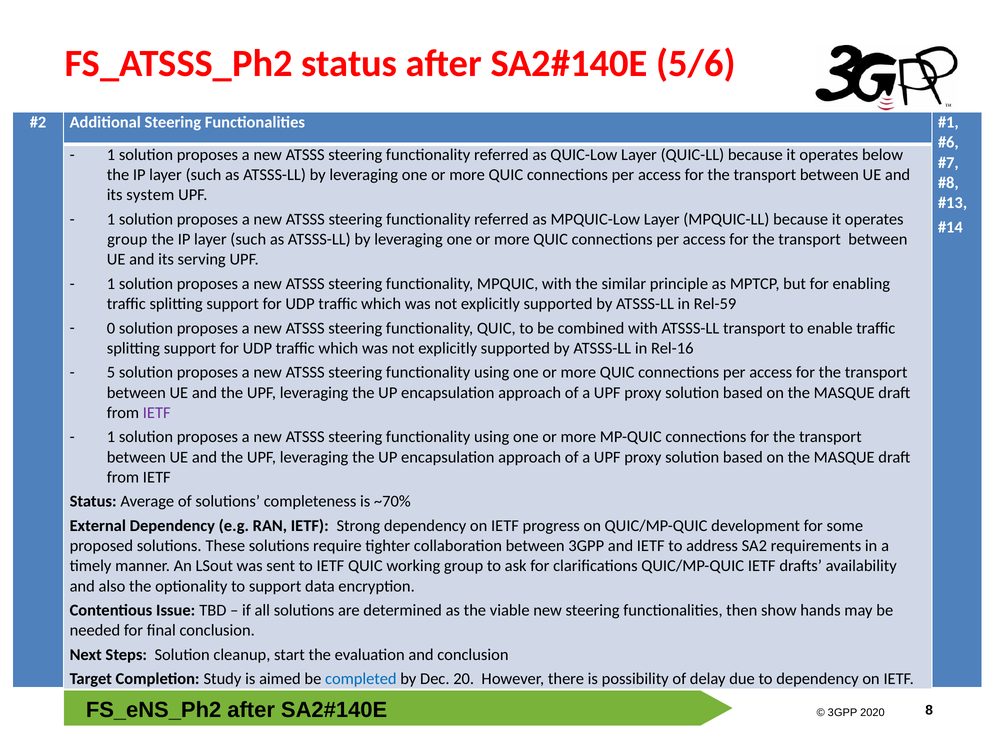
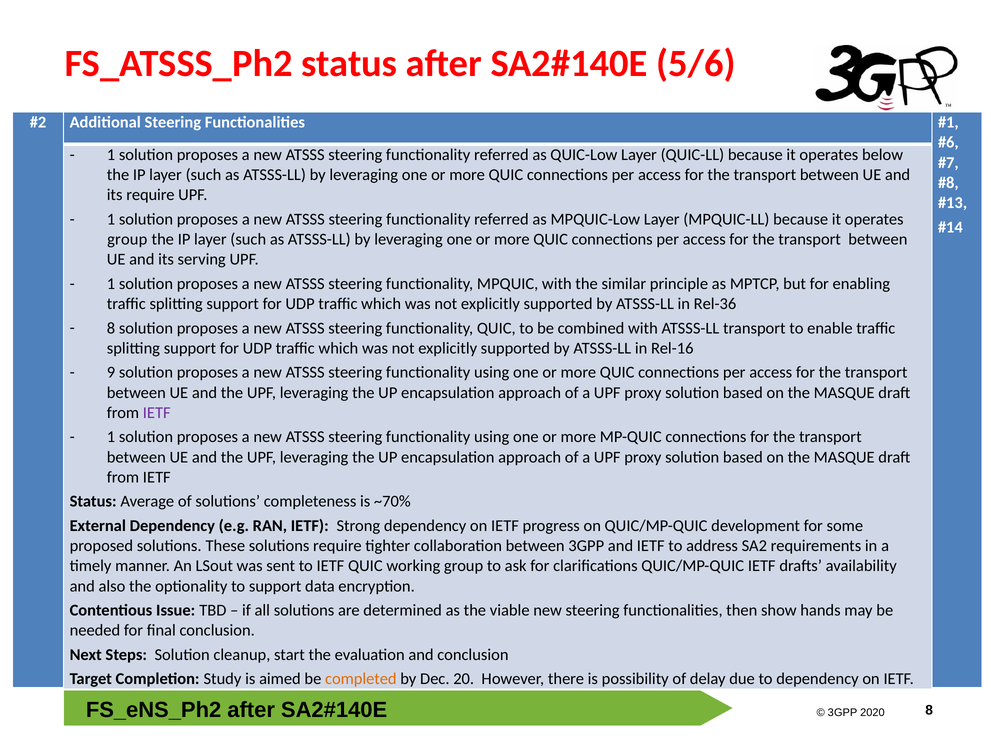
its system: system -> require
Rel-59: Rel-59 -> Rel-36
0 at (111, 328): 0 -> 8
5: 5 -> 9
completed colour: blue -> orange
